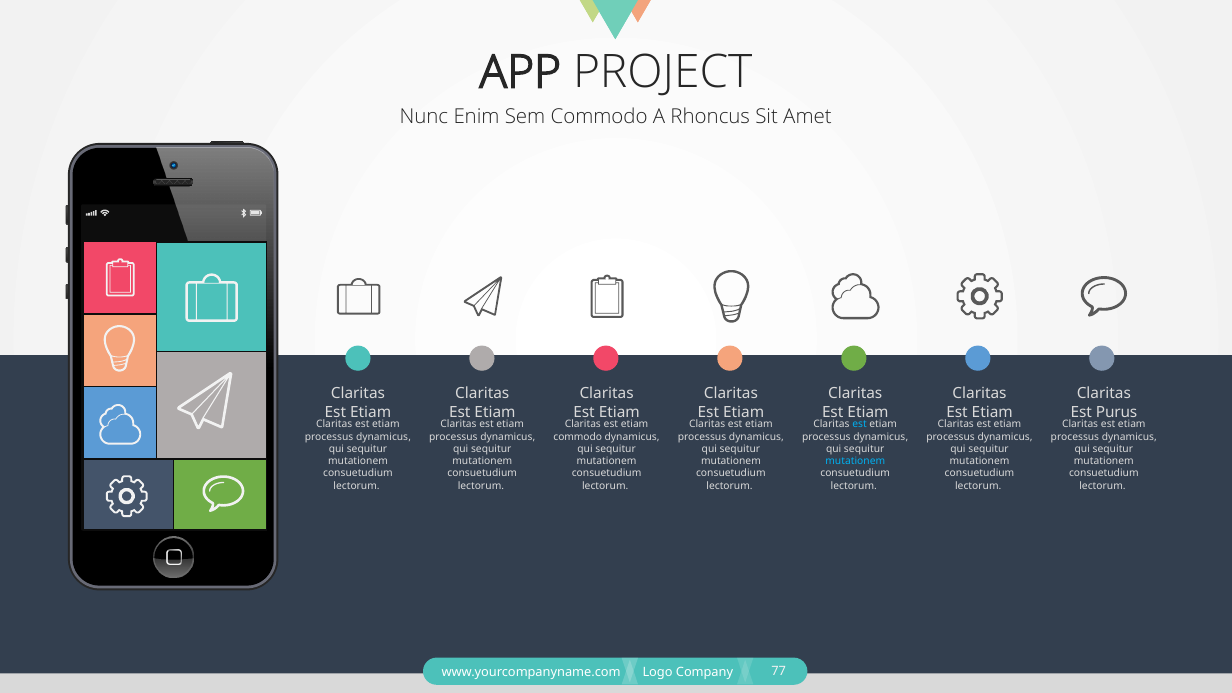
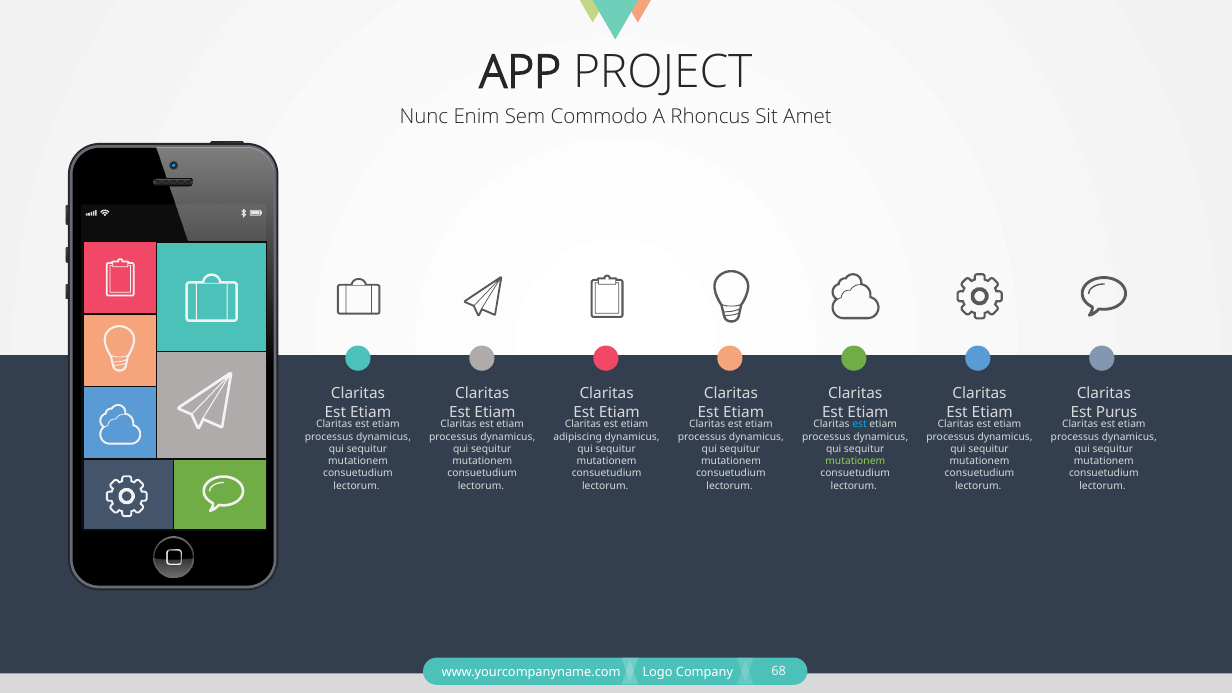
commodo at (578, 437): commodo -> adipiscing
mutationem at (855, 461) colour: light blue -> light green
77: 77 -> 68
